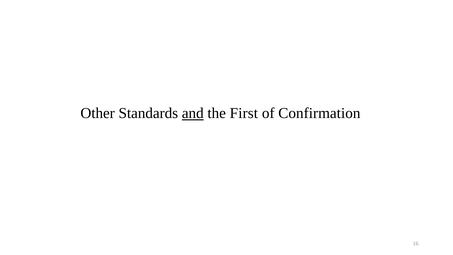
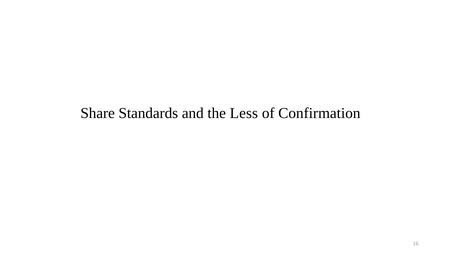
Other: Other -> Share
and underline: present -> none
First: First -> Less
